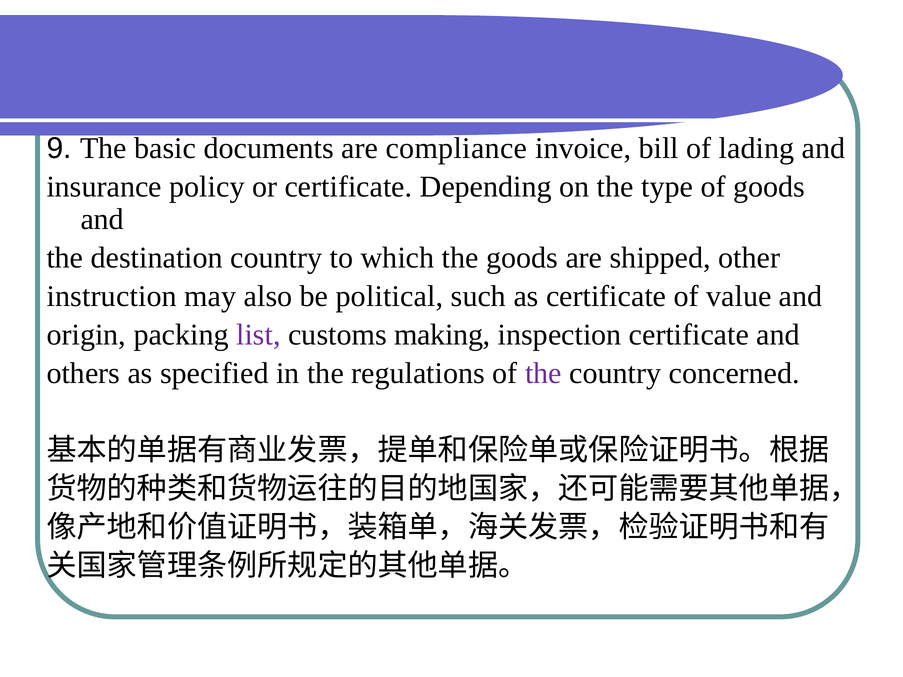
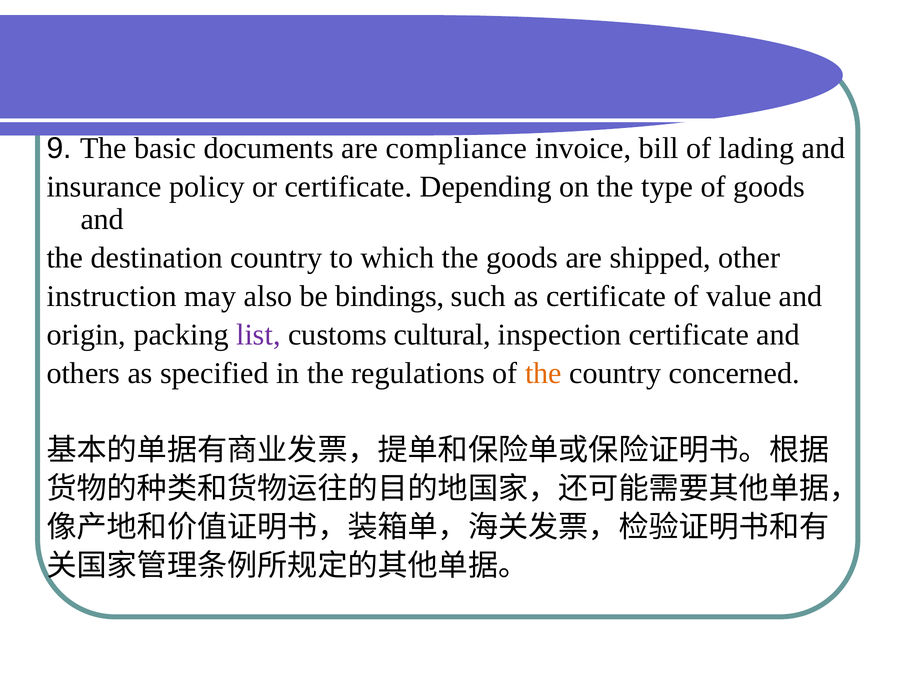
political: political -> bindings
making: making -> cultural
the at (543, 374) colour: purple -> orange
